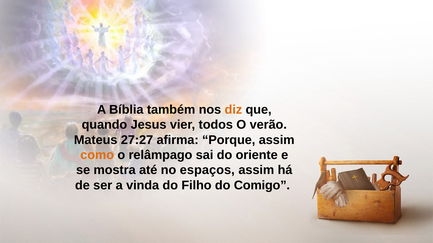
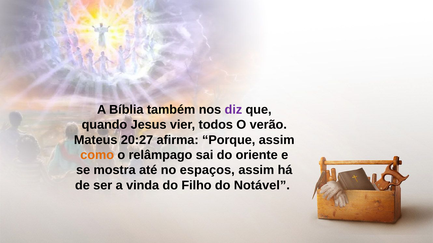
diz colour: orange -> purple
27:27: 27:27 -> 20:27
Comigo: Comigo -> Notável
